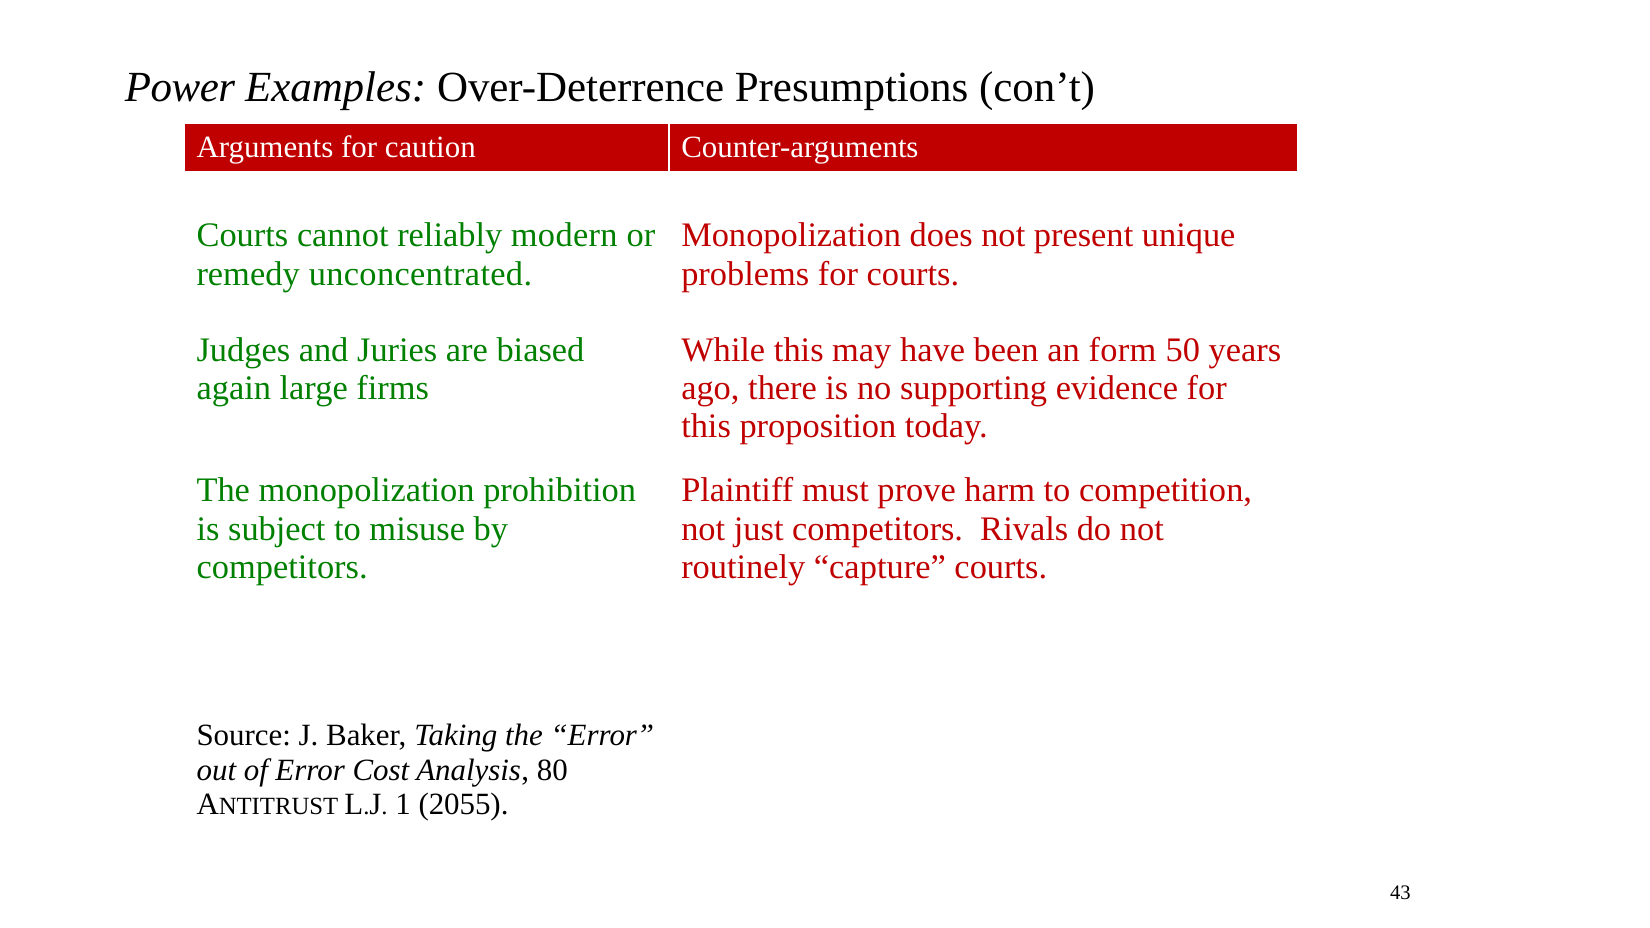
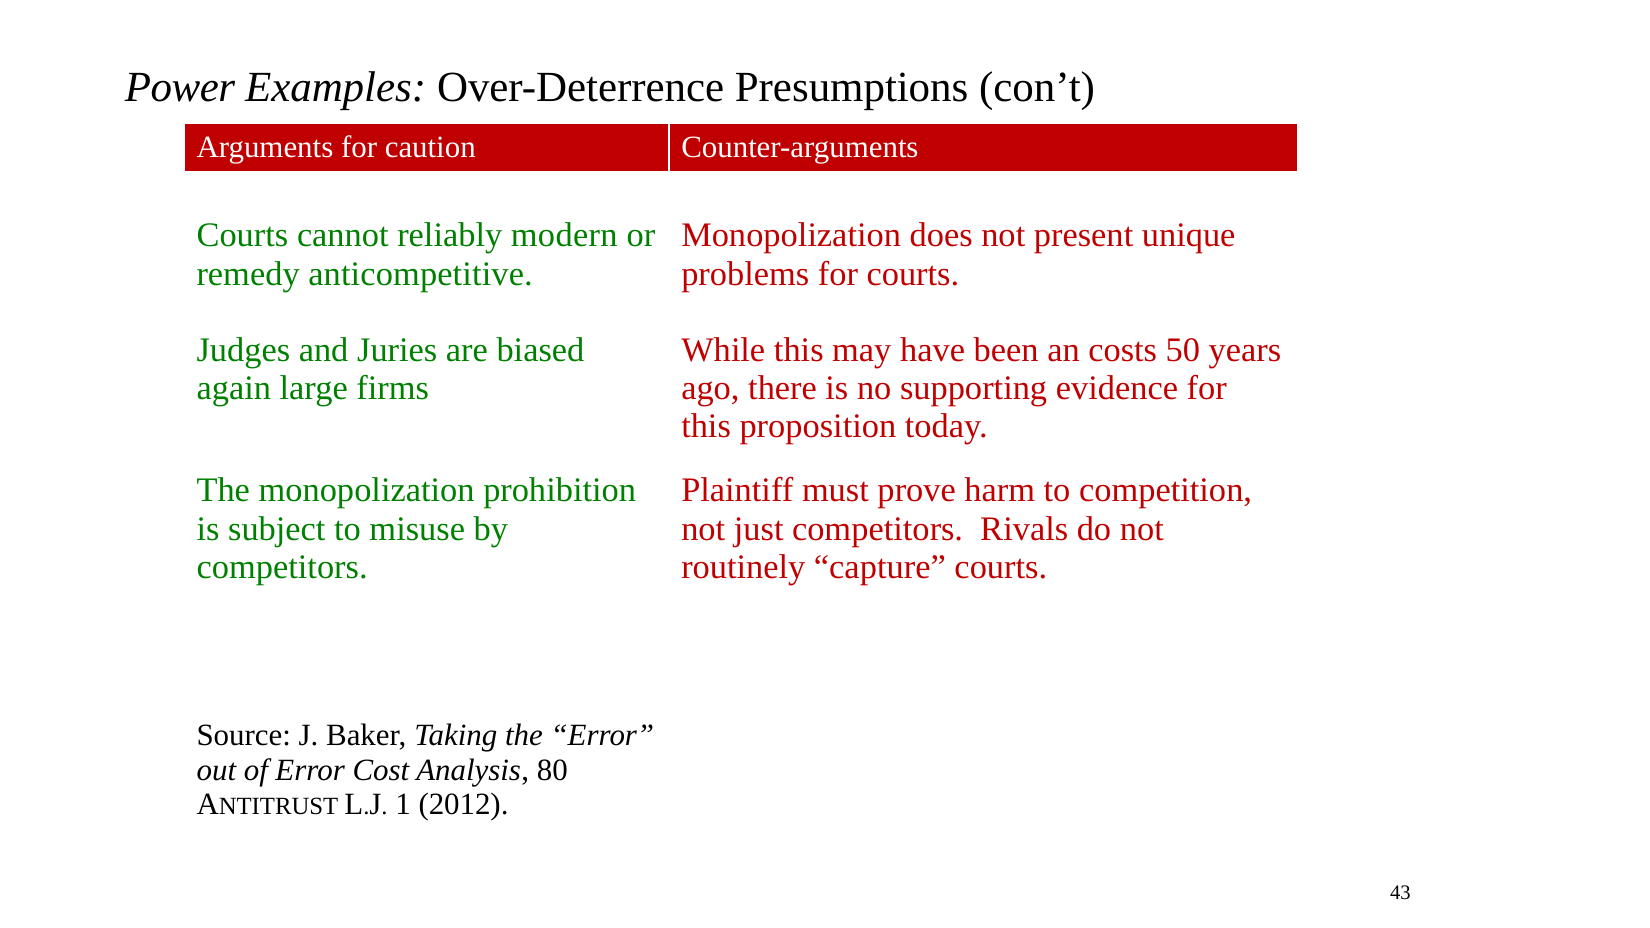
unconcentrated: unconcentrated -> anticompetitive
form: form -> costs
2055: 2055 -> 2012
